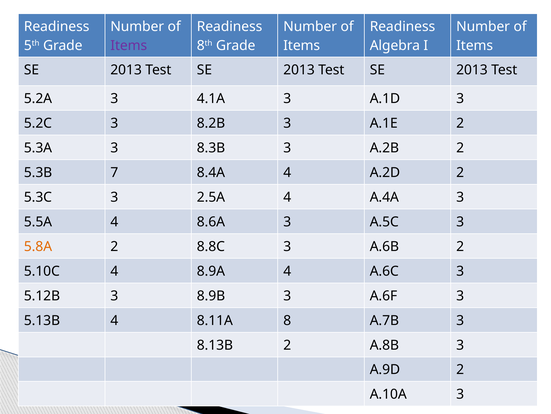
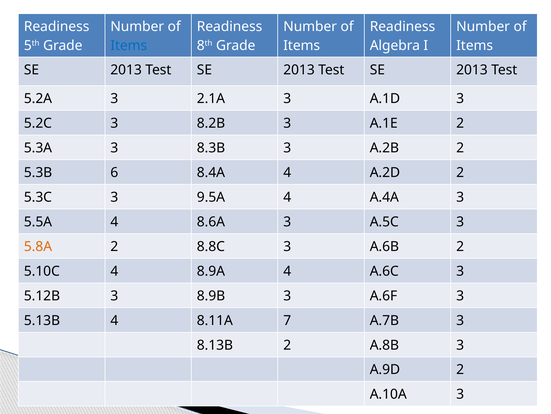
Items at (129, 45) colour: purple -> blue
4.1A: 4.1A -> 2.1A
7: 7 -> 6
2.5A: 2.5A -> 9.5A
8: 8 -> 7
